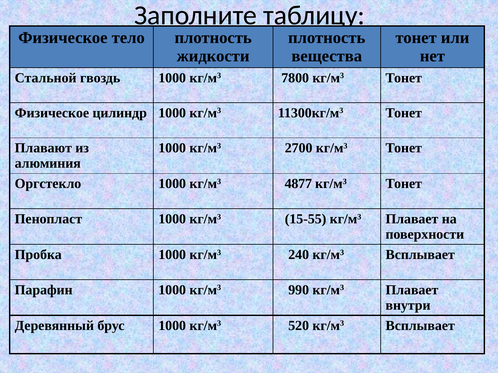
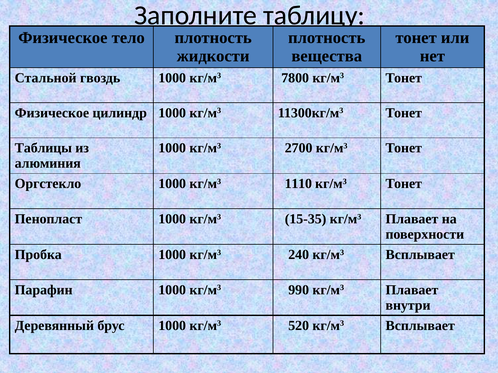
Плавают: Плавают -> Таблицы
4877: 4877 -> 1110
15-55: 15-55 -> 15-35
